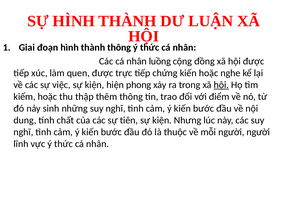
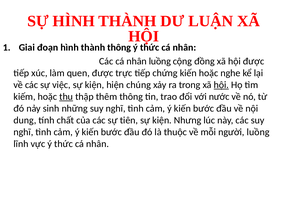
phong: phong -> chúng
thu underline: none -> present
điểm: điểm -> nước
người người: người -> luồng
